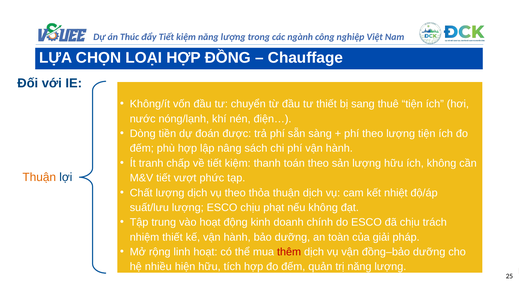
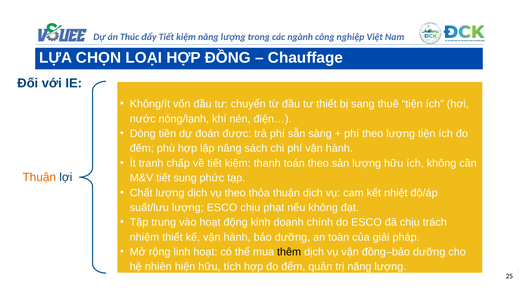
vượt: vượt -> sung
thêm colour: red -> black
nhiều: nhiều -> nhiên
